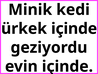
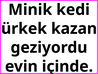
ürkek içinde: içinde -> kazan
